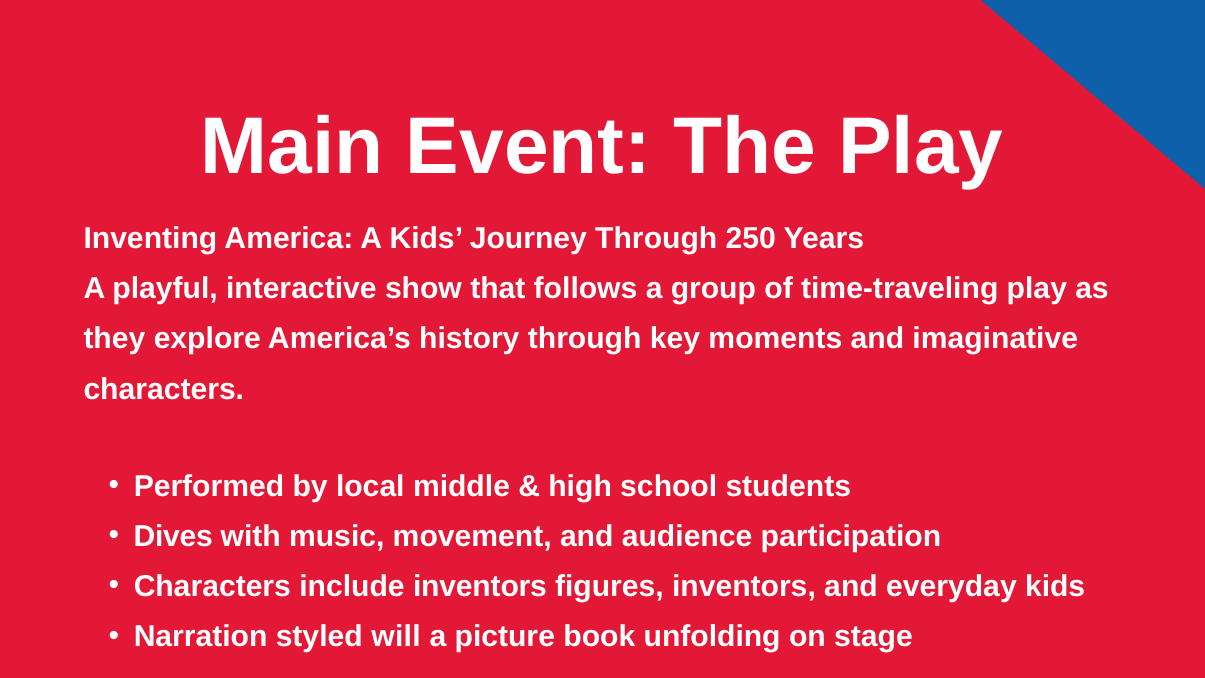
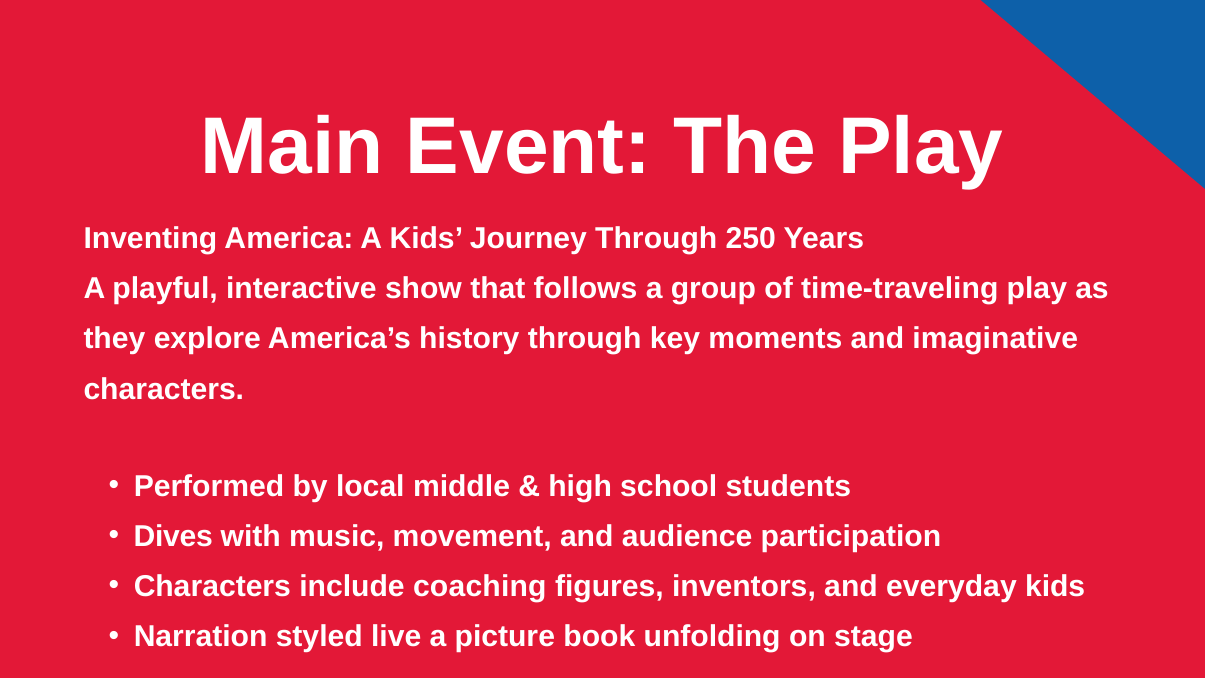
include inventors: inventors -> coaching
will: will -> live
